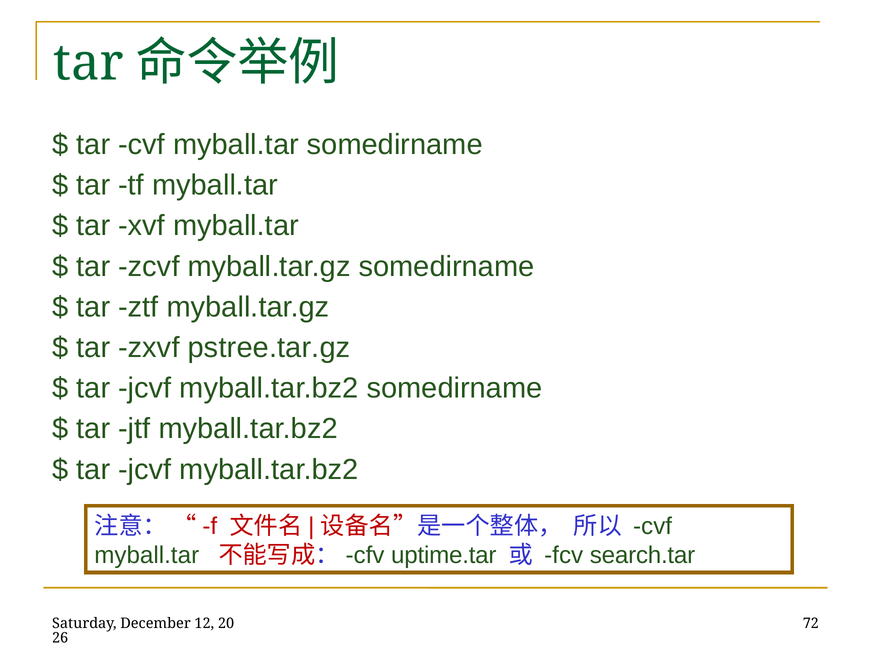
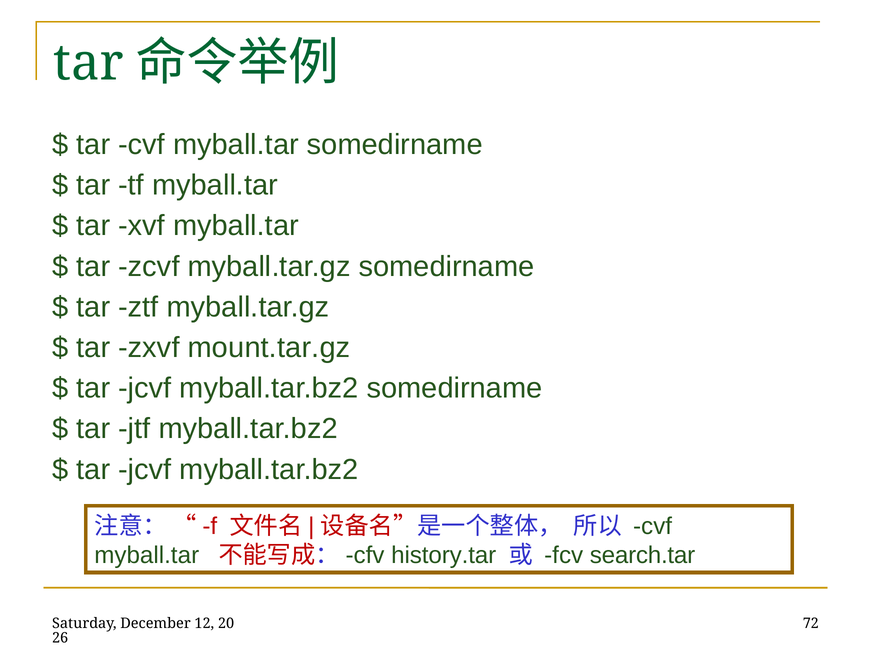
pstree.tar.gz: pstree.tar.gz -> mount.tar.gz
uptime.tar: uptime.tar -> history.tar
